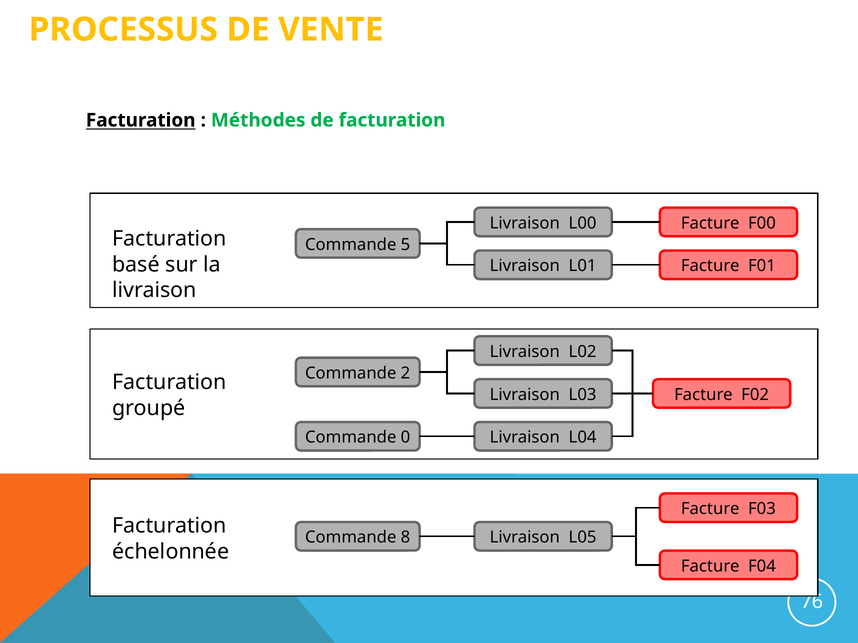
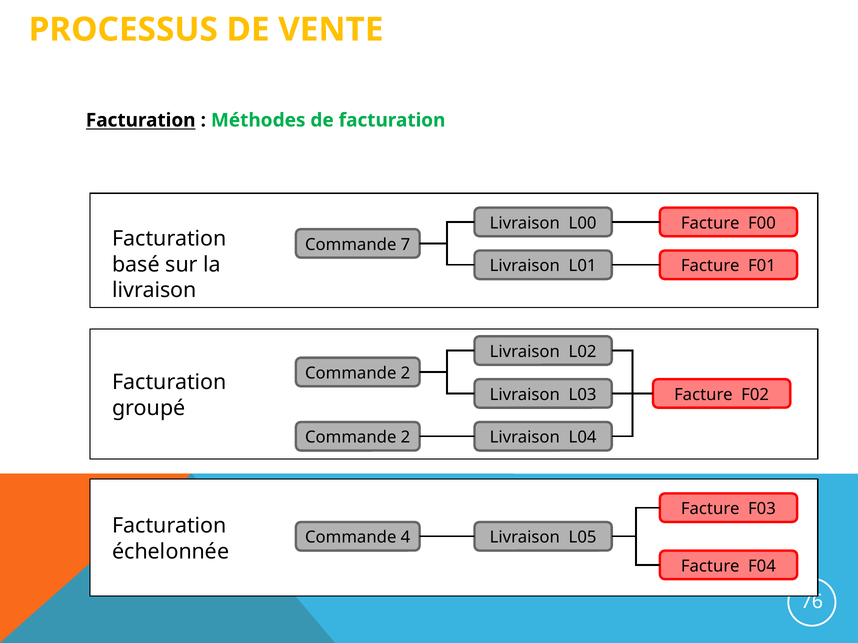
5: 5 -> 7
0 at (405, 438): 0 -> 2
8: 8 -> 4
